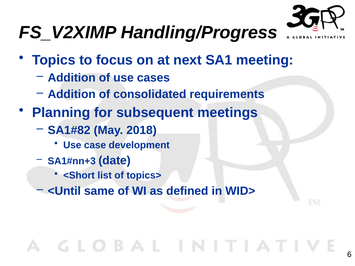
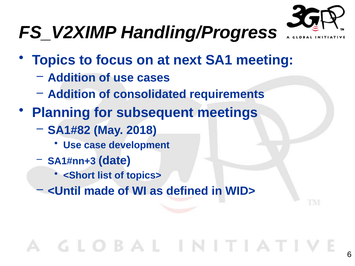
same: same -> made
